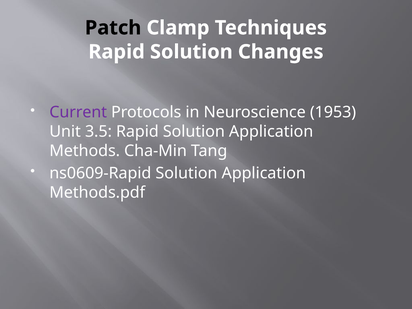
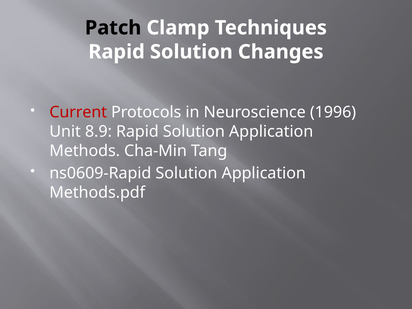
Current colour: purple -> red
1953: 1953 -> 1996
3.5: 3.5 -> 8.9
